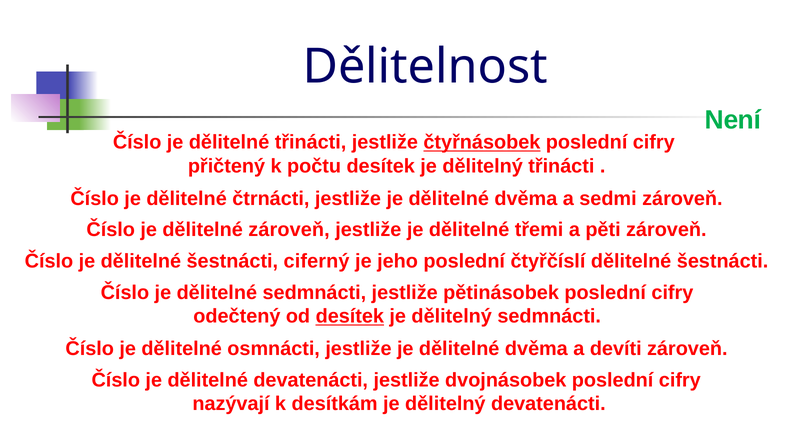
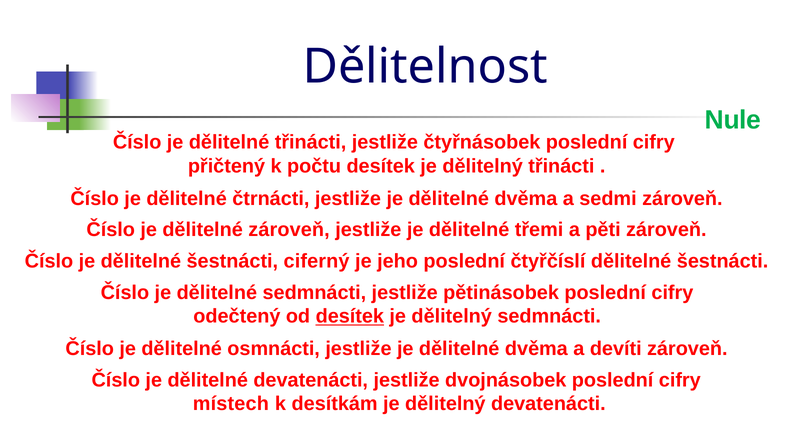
Není: Není -> Nule
čtyřnásobek underline: present -> none
nazývají: nazývají -> místech
